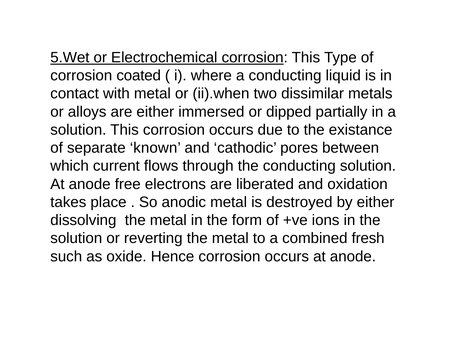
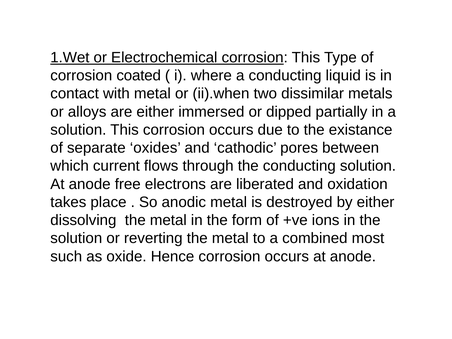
5.Wet: 5.Wet -> 1.Wet
known: known -> oxides
fresh: fresh -> most
